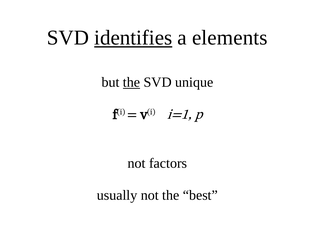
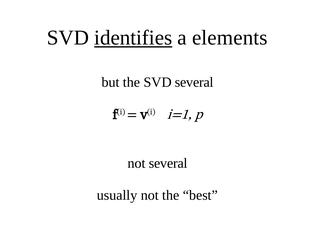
the at (132, 82) underline: present -> none
SVD unique: unique -> several
not factors: factors -> several
